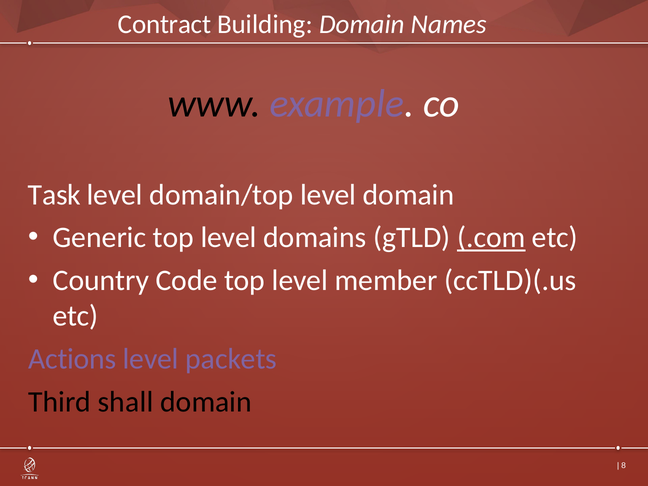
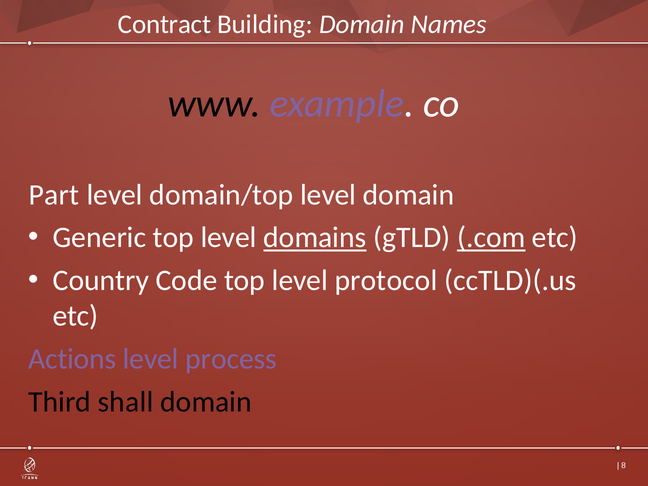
Task: Task -> Part
domains underline: none -> present
member: member -> protocol
packets: packets -> process
